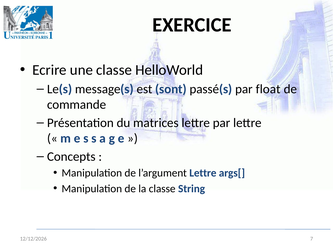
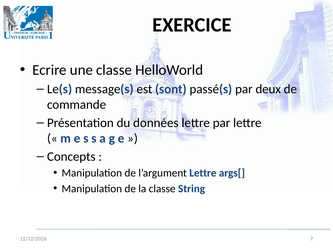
float: float -> deux
matrices: matrices -> données
